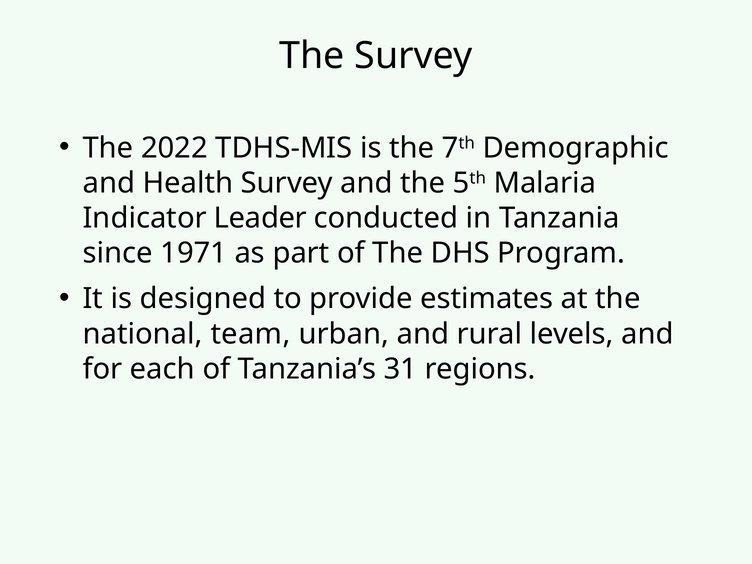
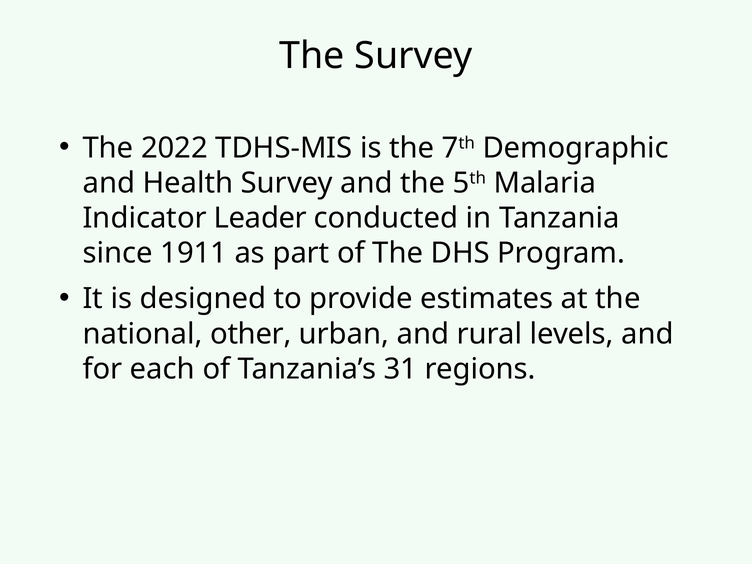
1971: 1971 -> 1911
team: team -> other
